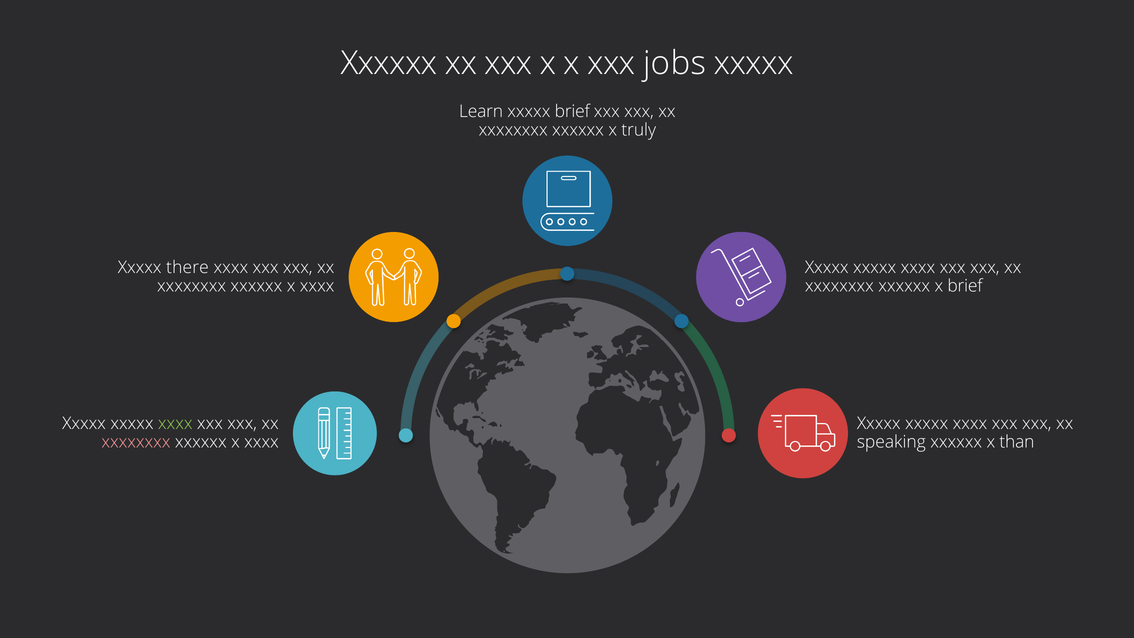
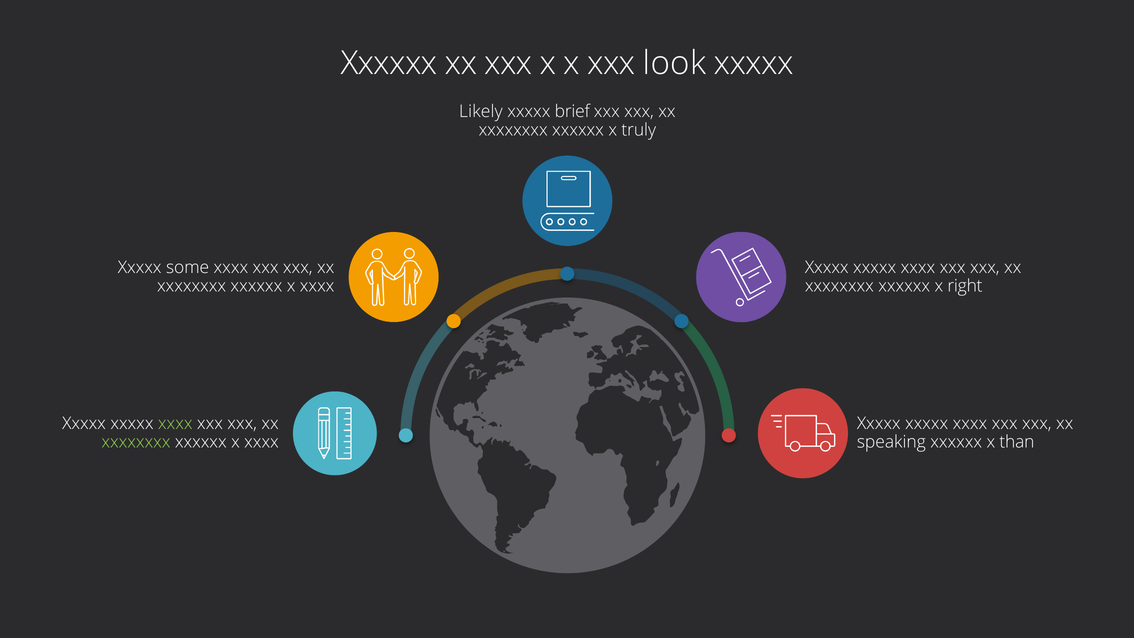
jobs: jobs -> look
Learn: Learn -> Likely
there: there -> some
x brief: brief -> right
xxxxxxxx at (136, 442) colour: pink -> light green
